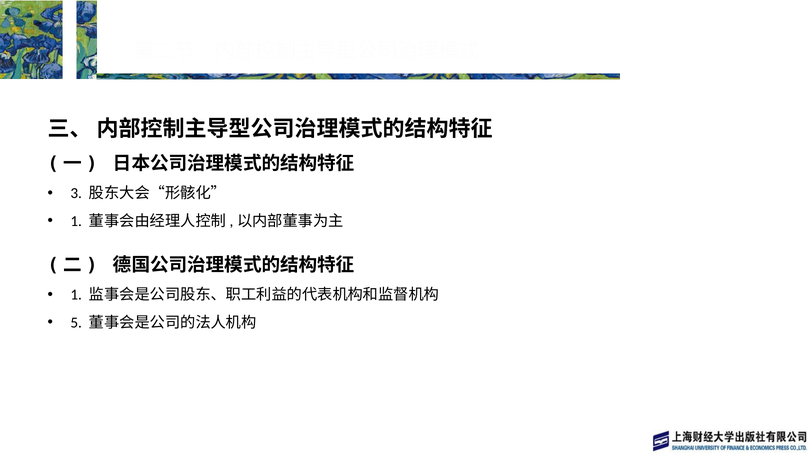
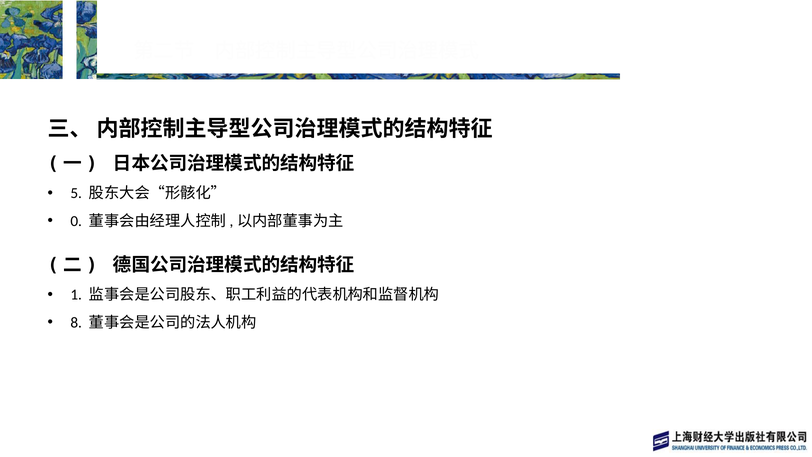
3: 3 -> 5
1 at (76, 221): 1 -> 0
5: 5 -> 8
